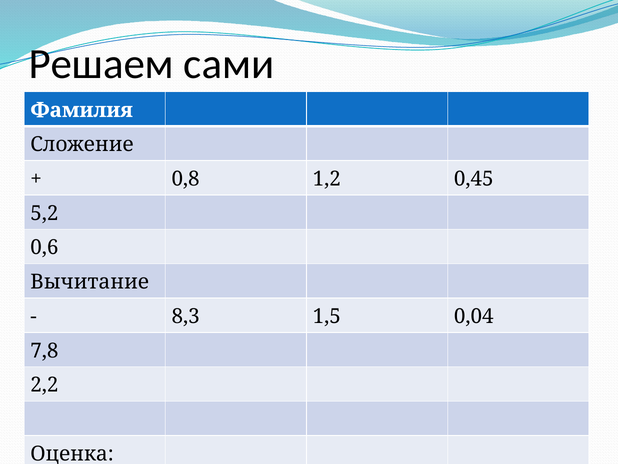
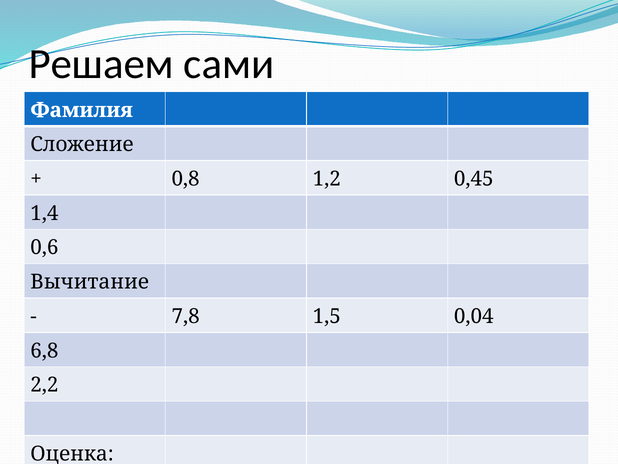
5,2: 5,2 -> 1,4
8,3: 8,3 -> 7,8
7,8: 7,8 -> 6,8
